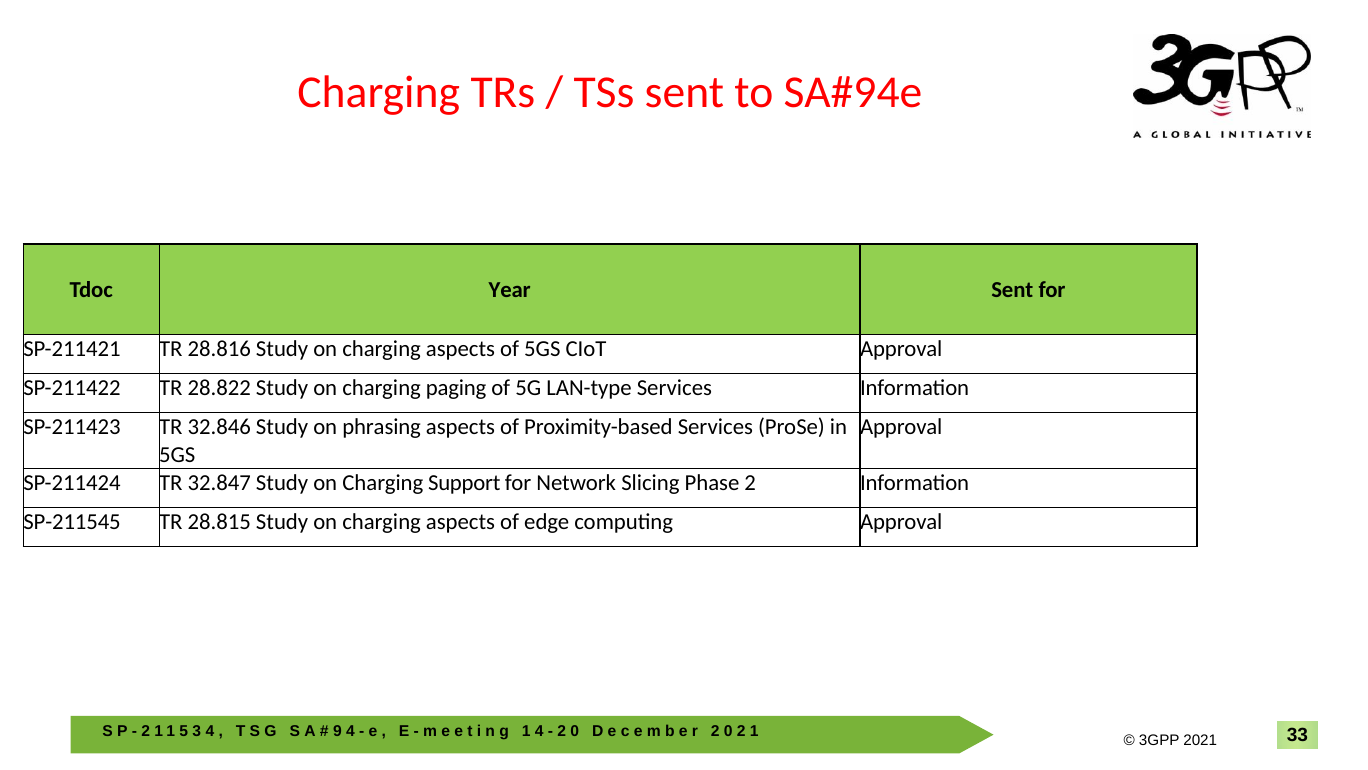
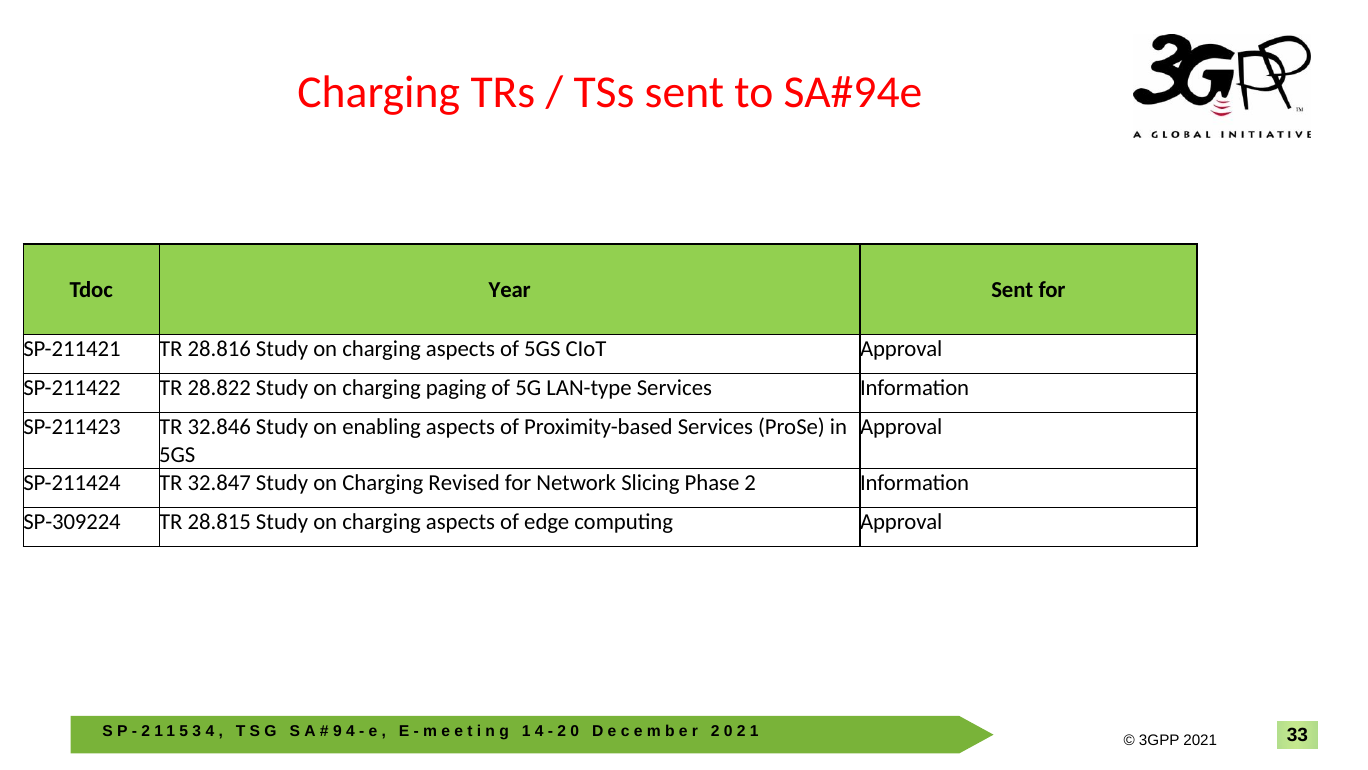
phrasing: phrasing -> enabling
Support: Support -> Revised
SP-211545: SP-211545 -> SP-309224
